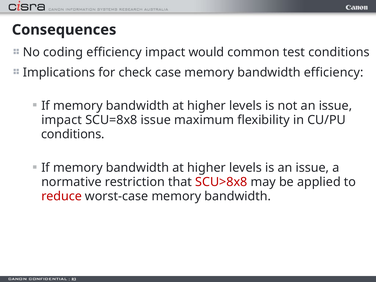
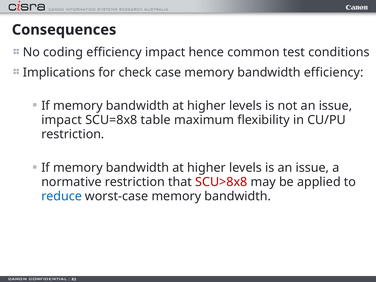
would: would -> hence
SCU=8x8 issue: issue -> table
conditions at (73, 134): conditions -> restriction
reduce colour: red -> blue
